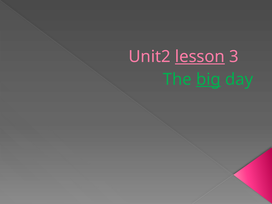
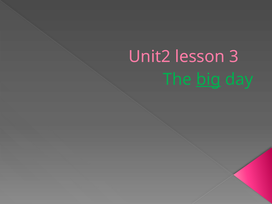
lesson underline: present -> none
